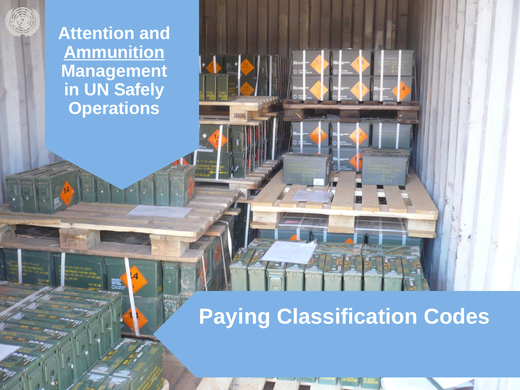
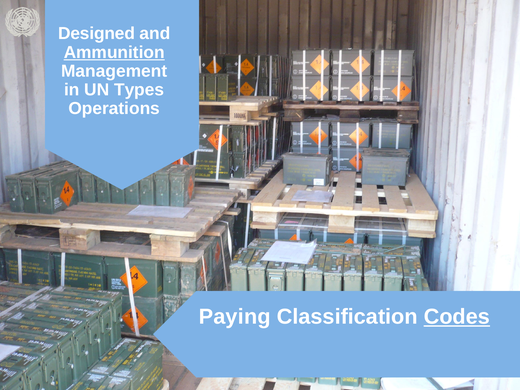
Attention: Attention -> Designed
Safely: Safely -> Types
Codes underline: none -> present
